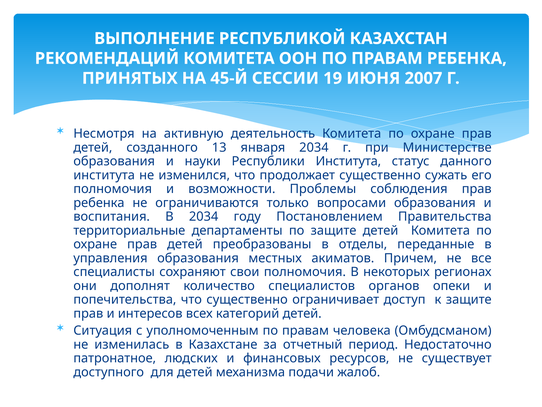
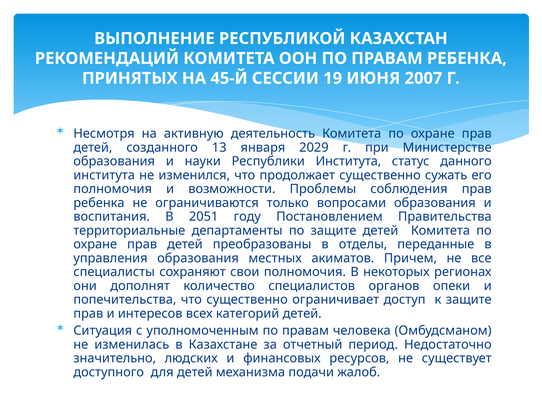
января 2034: 2034 -> 2029
В 2034: 2034 -> 2051
патронатное: патронатное -> значительно
